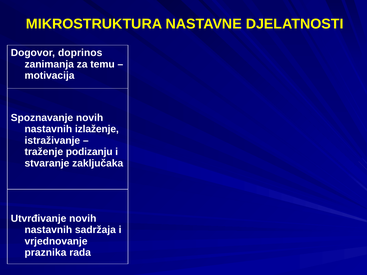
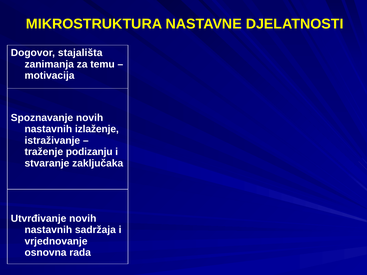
doprinos: doprinos -> stajališta
praznika: praznika -> osnovna
